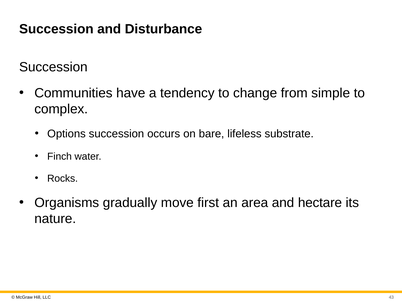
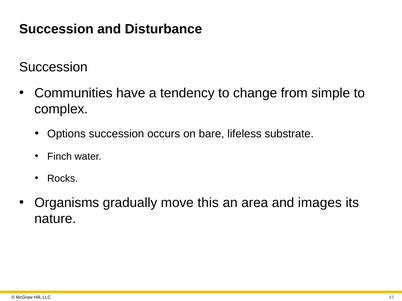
first: first -> this
hectare: hectare -> images
